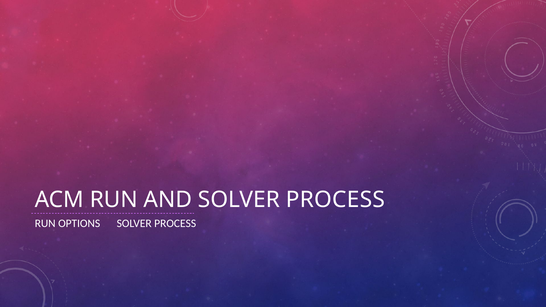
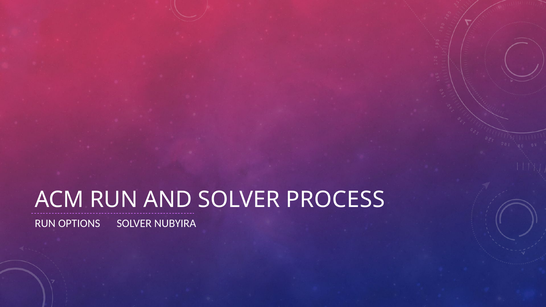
OPTIONS SOLVER PROCESS: PROCESS -> NUBYIRA
